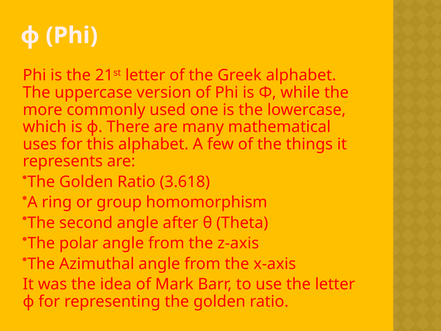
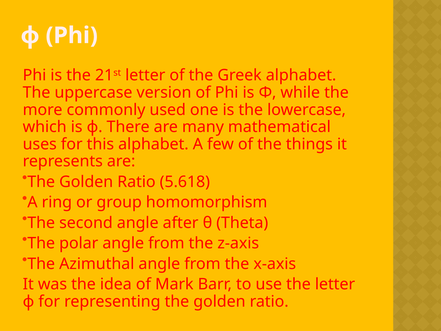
3.618: 3.618 -> 5.618
